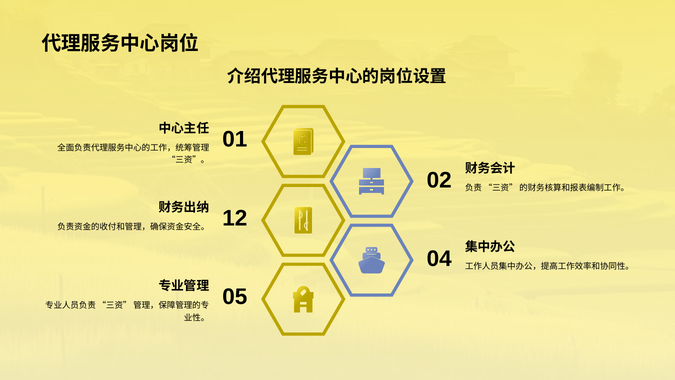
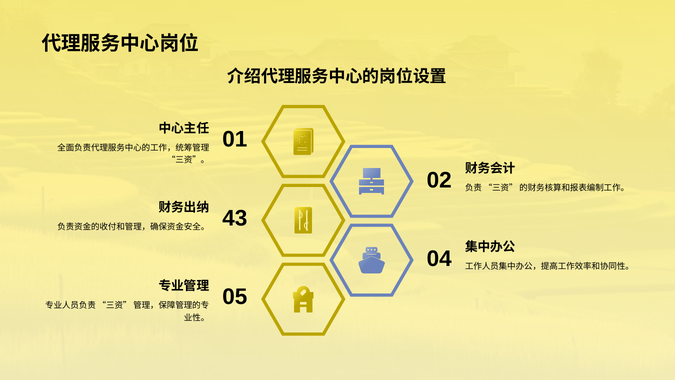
12: 12 -> 43
